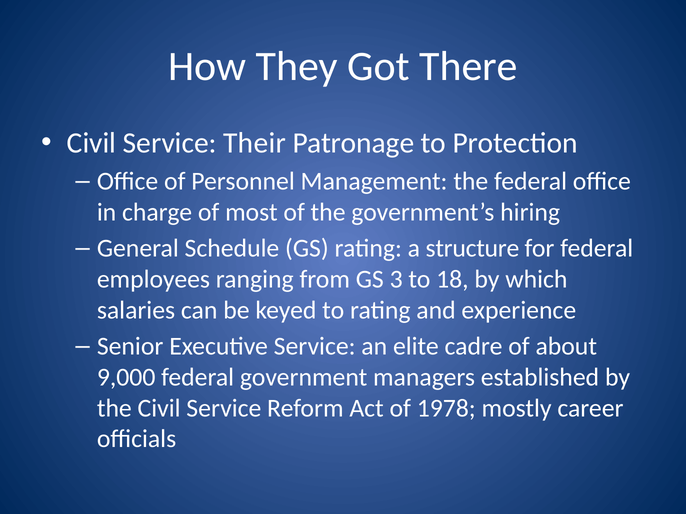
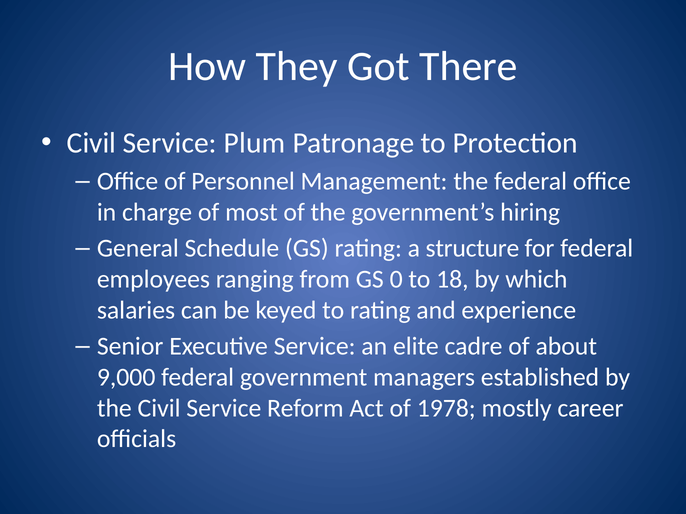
Their: Their -> Plum
3: 3 -> 0
